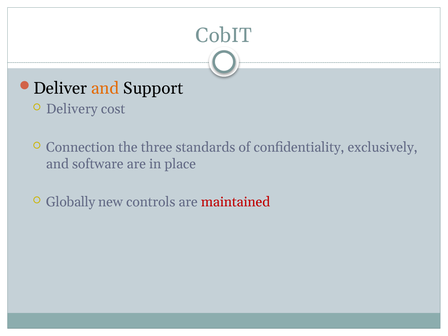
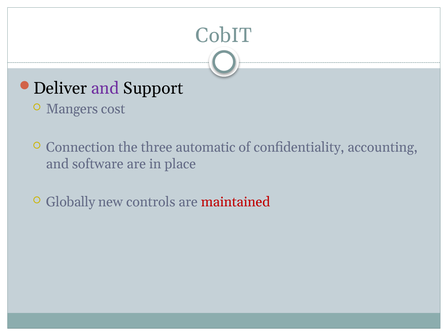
and at (105, 88) colour: orange -> purple
Delivery: Delivery -> Mangers
standards: standards -> automatic
exclusively: exclusively -> accounting
